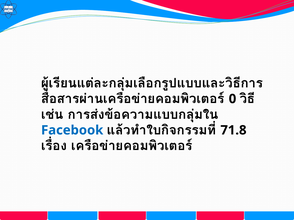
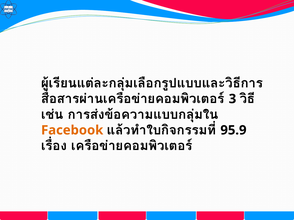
0: 0 -> 3
Facebook colour: blue -> orange
71.8: 71.8 -> 95.9
